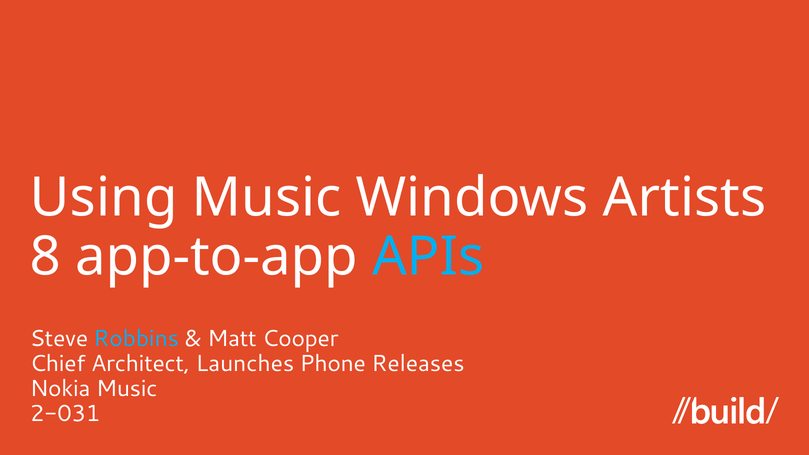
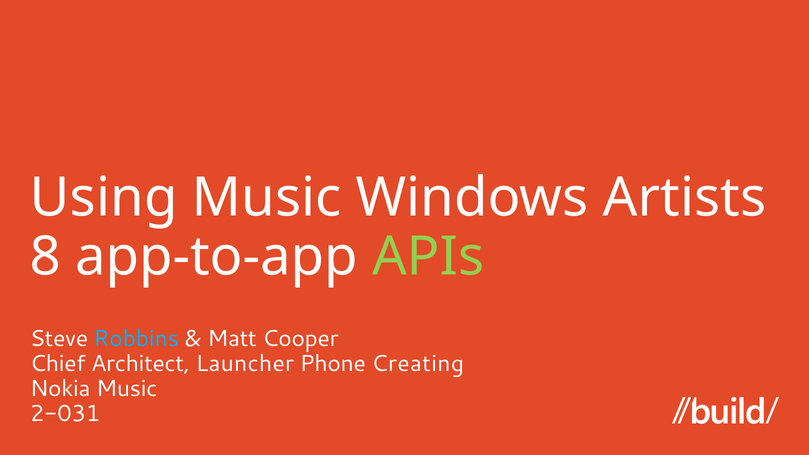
APIs colour: light blue -> light green
Launches: Launches -> Launcher
Releases: Releases -> Creating
